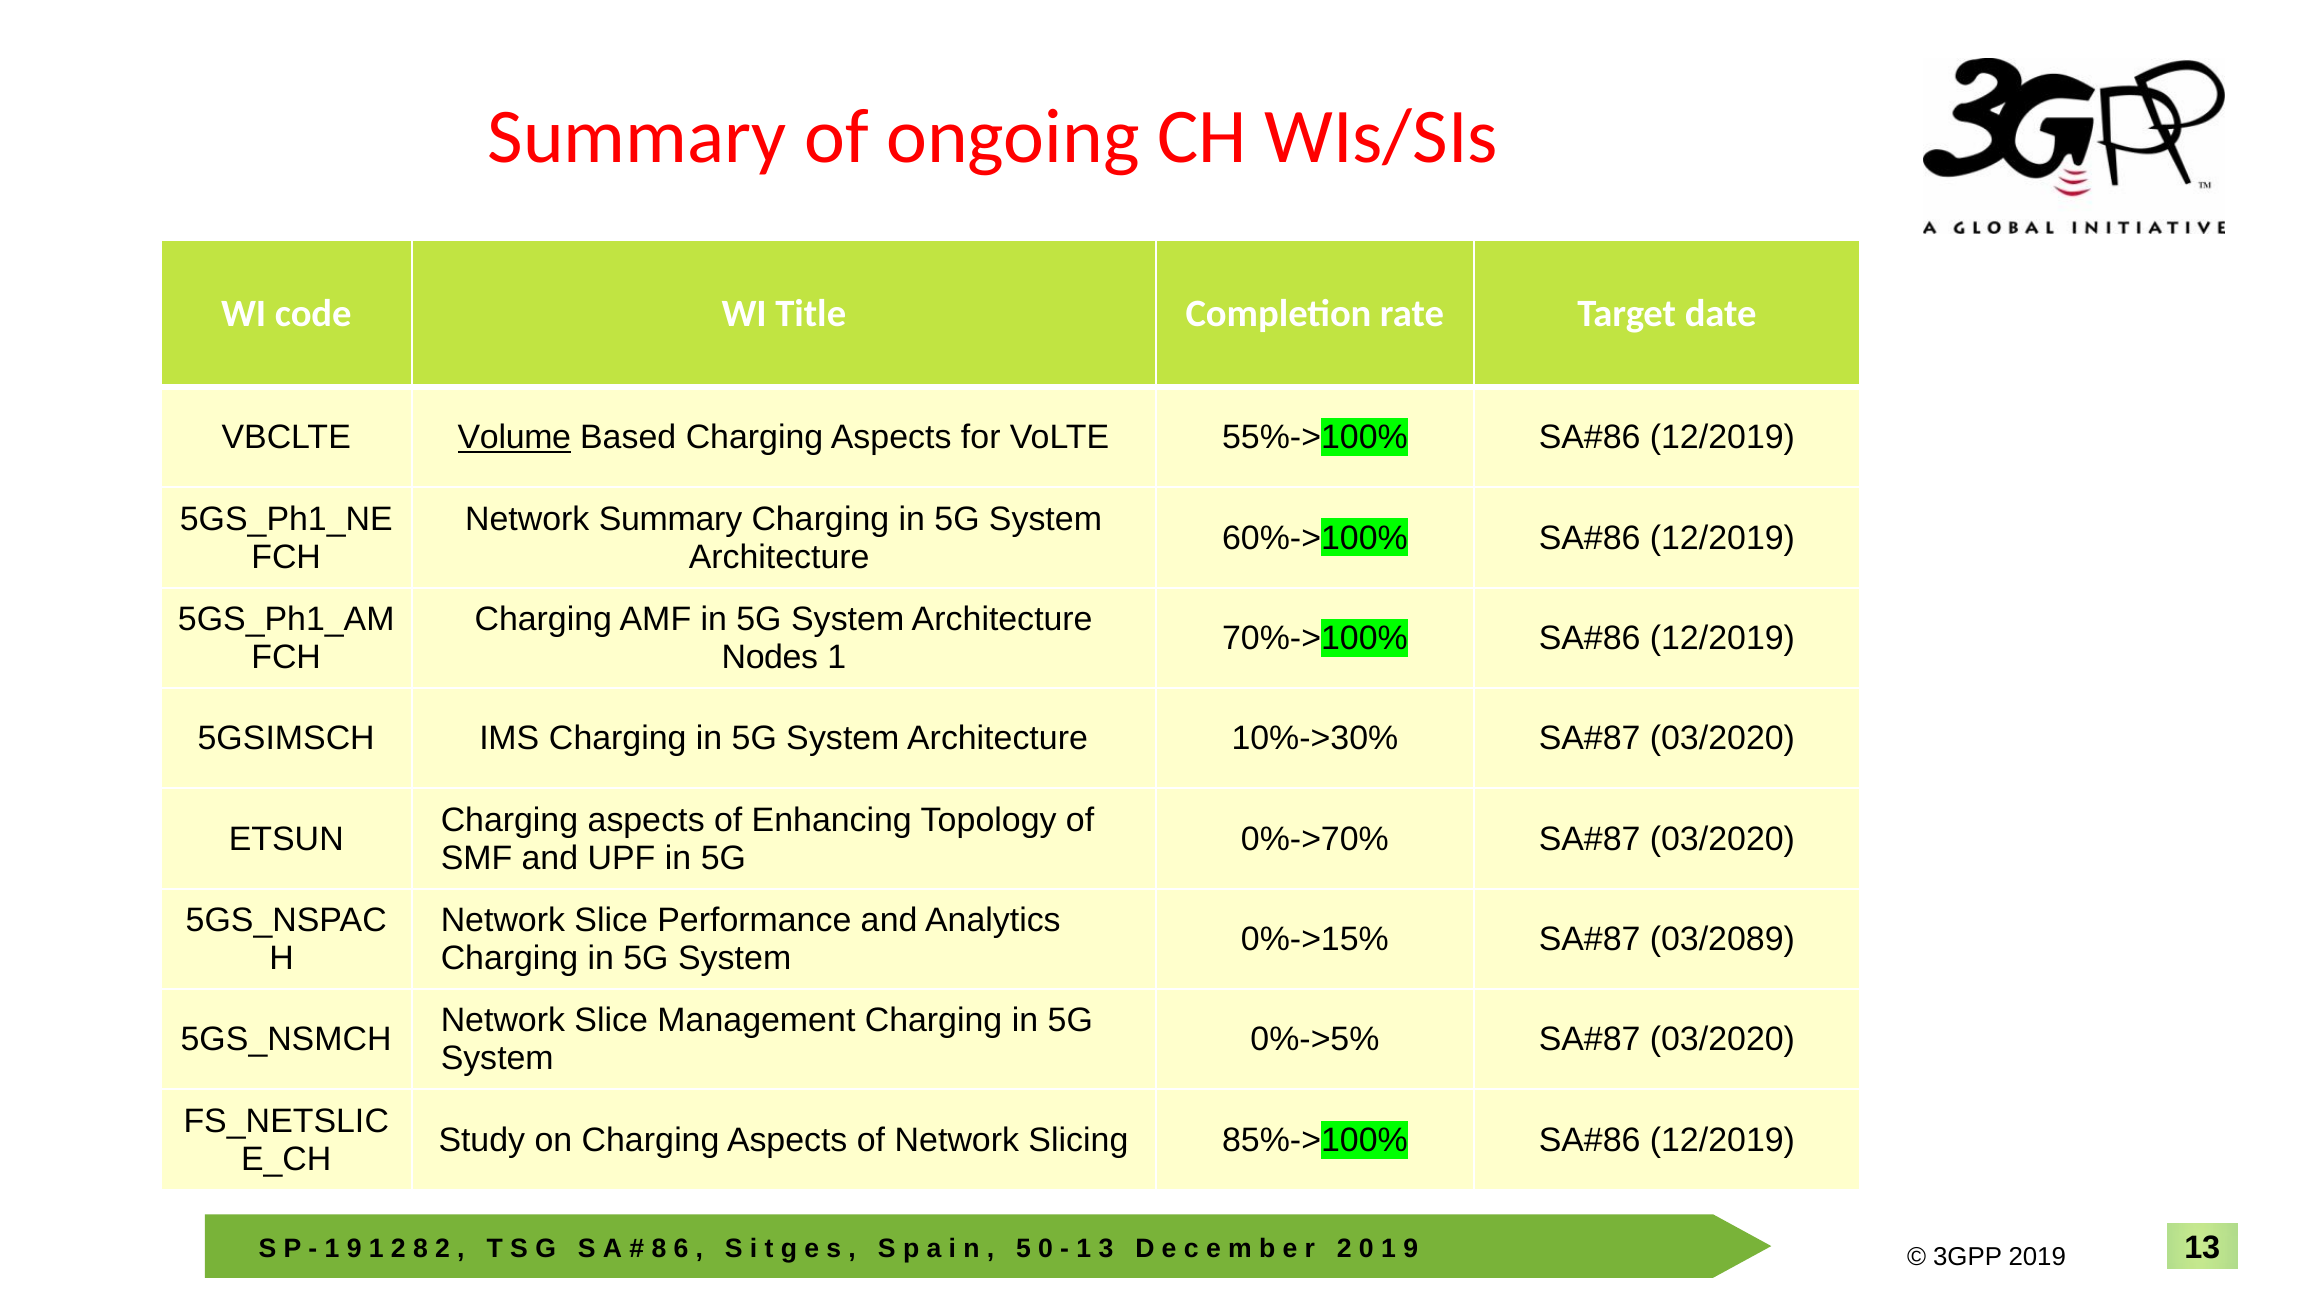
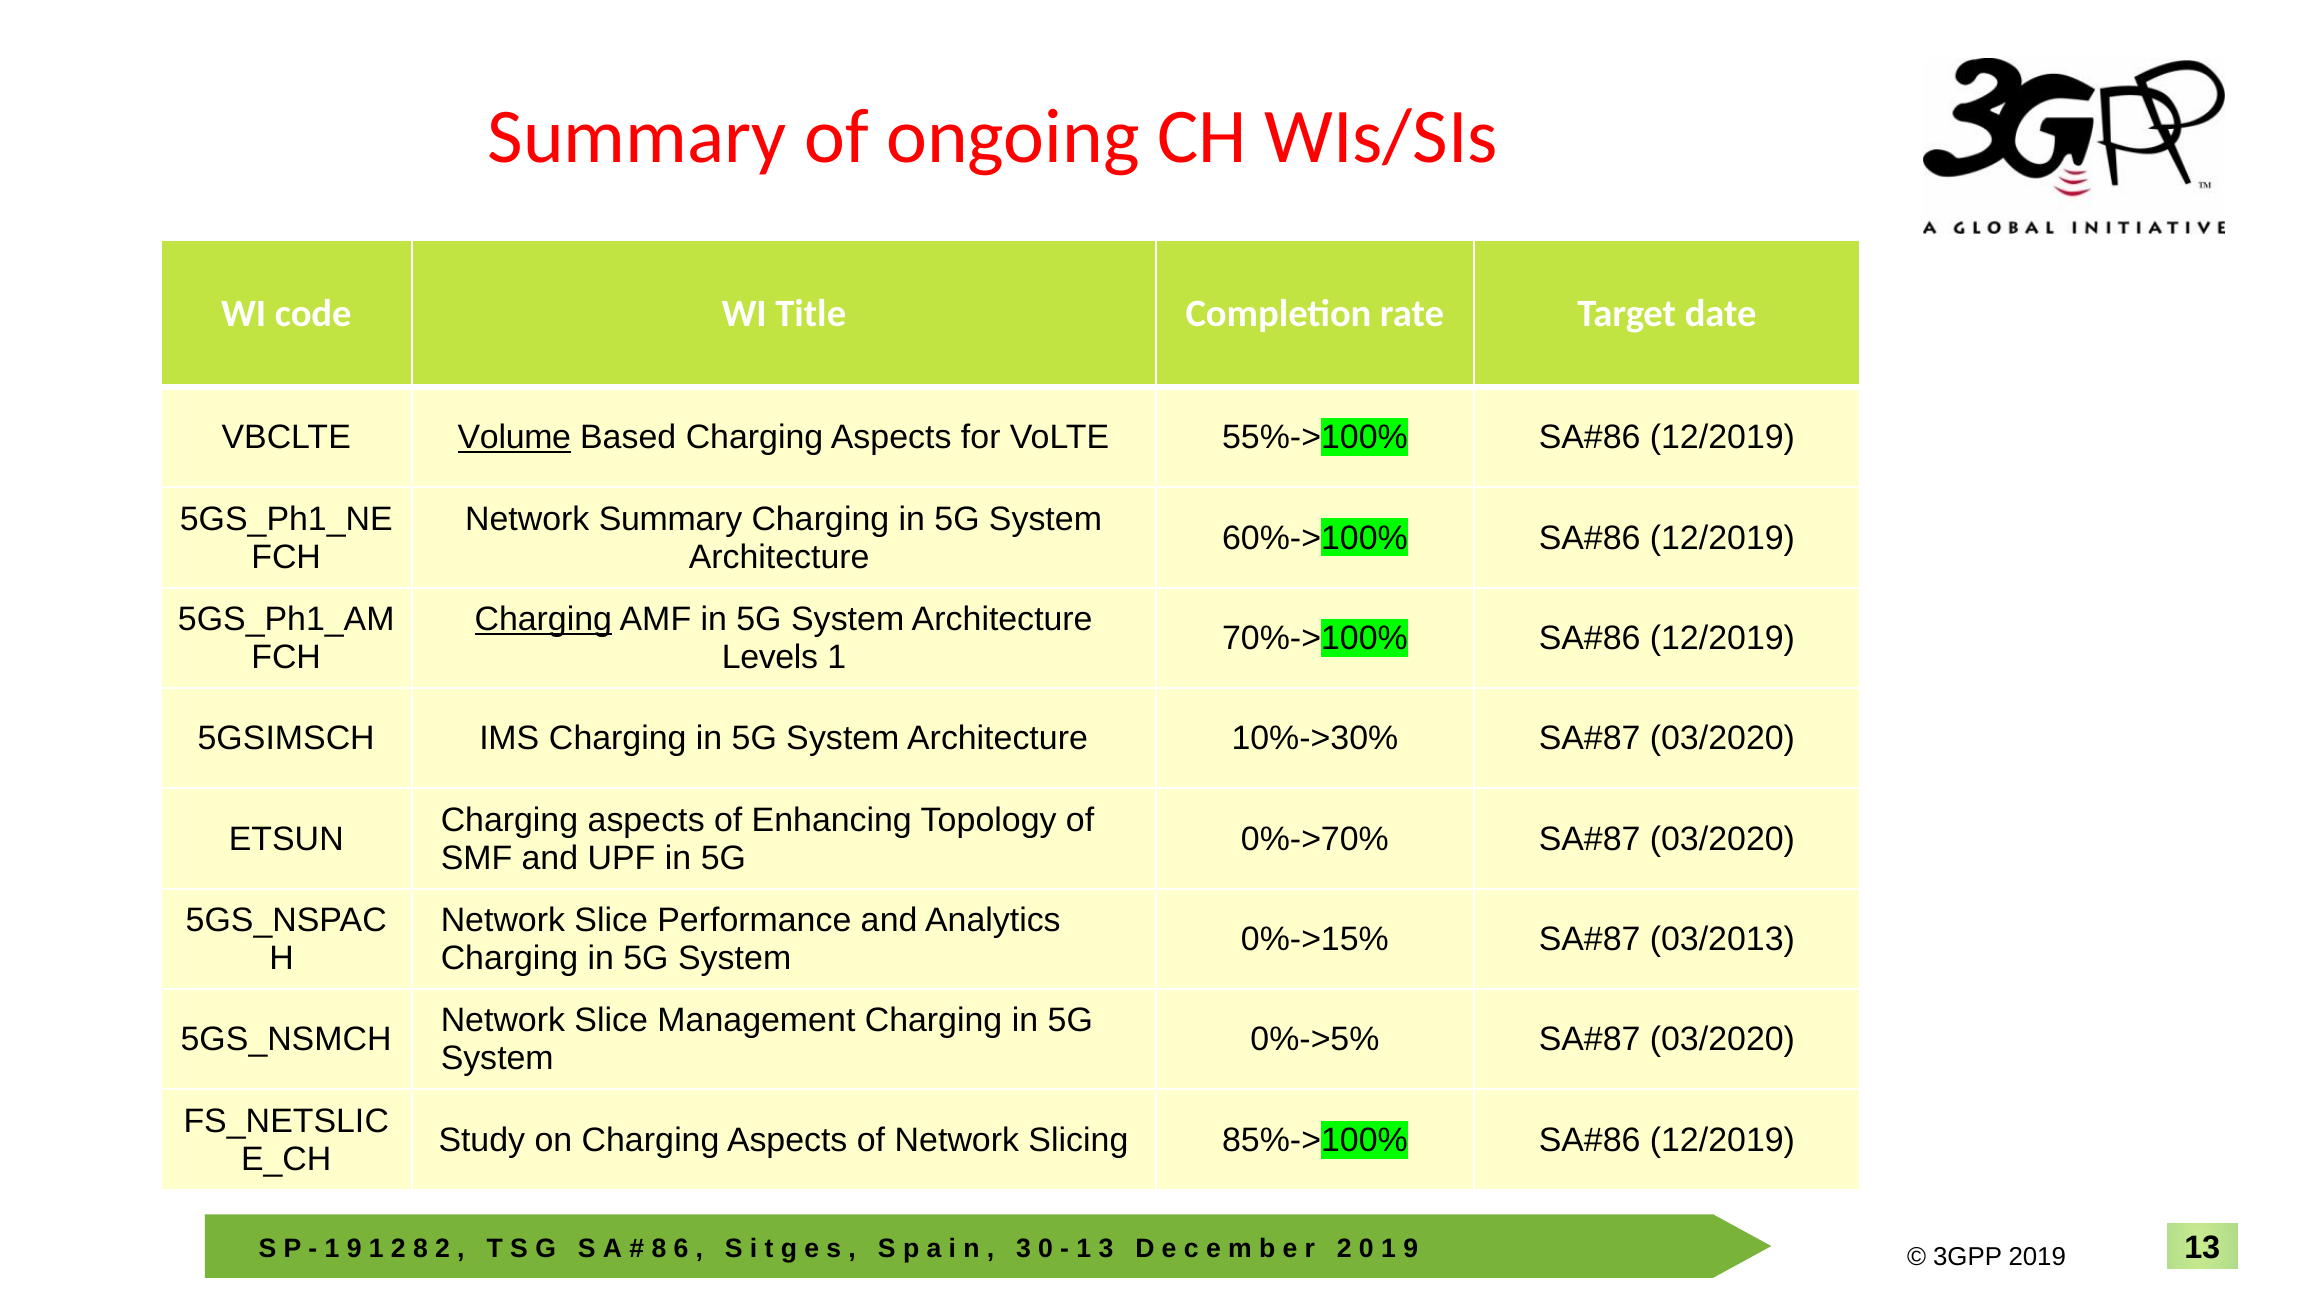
Charging at (543, 619) underline: none -> present
Nodes: Nodes -> Levels
03/2089: 03/2089 -> 03/2013
5 at (1024, 1249): 5 -> 3
